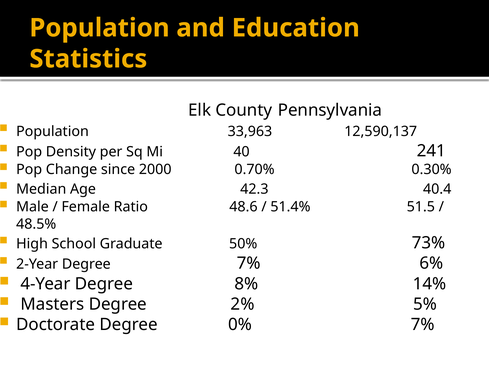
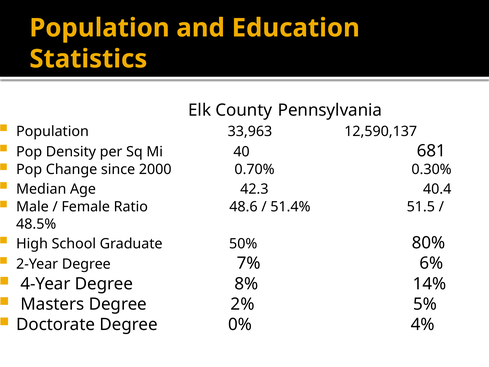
241: 241 -> 681
73%: 73% -> 80%
0% 7%: 7% -> 4%
